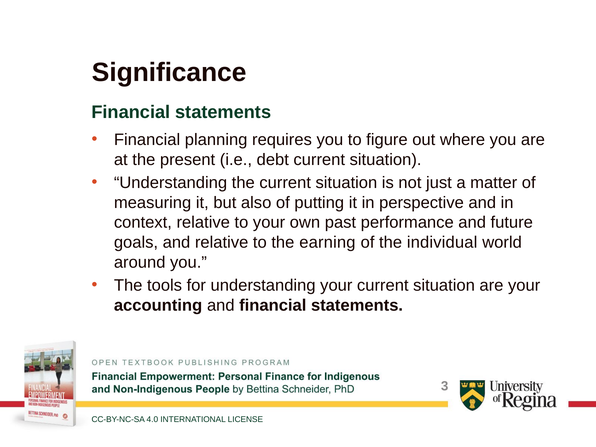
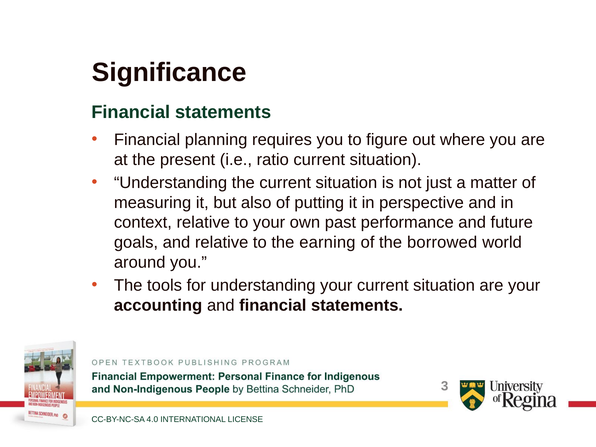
debt: debt -> ratio
individual: individual -> borrowed
